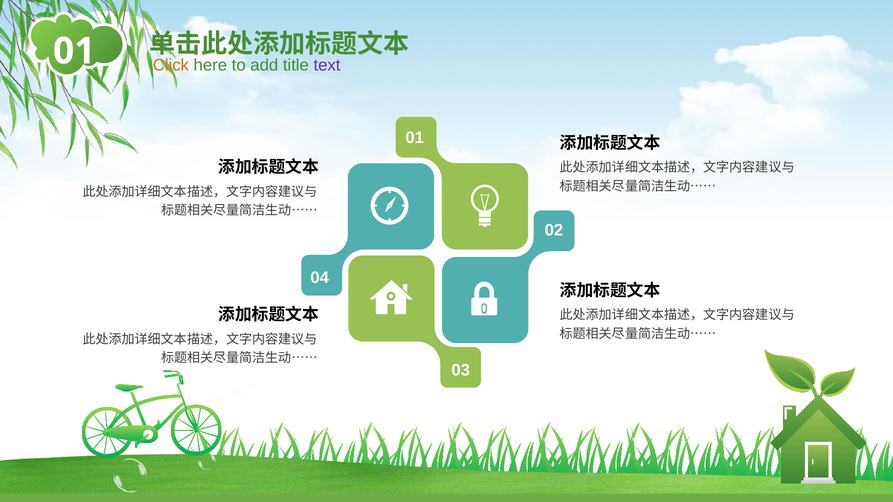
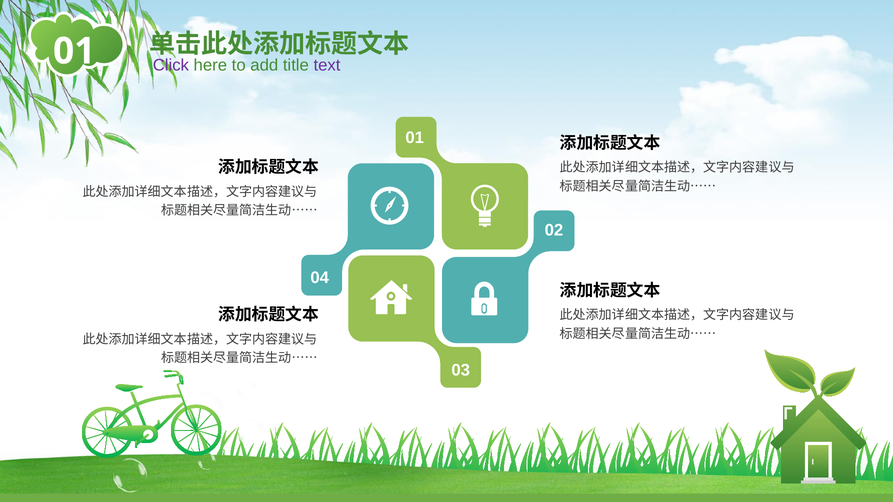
Click colour: orange -> purple
